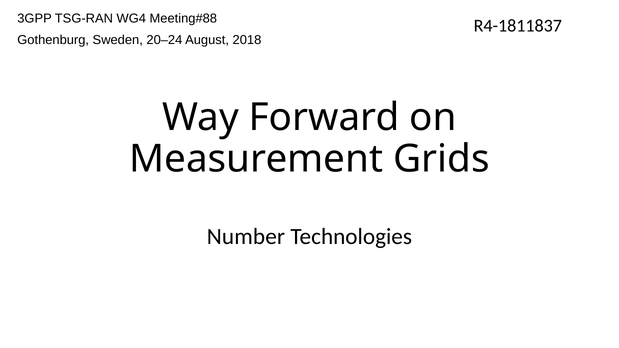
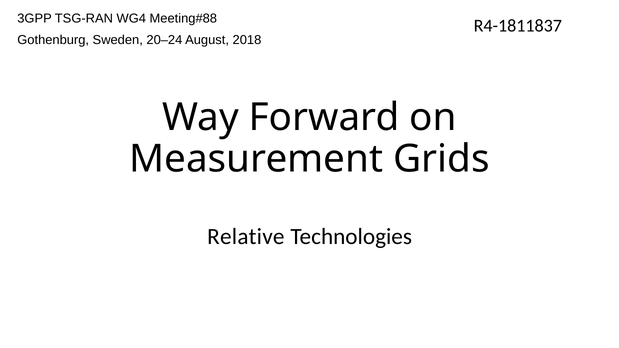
Number: Number -> Relative
